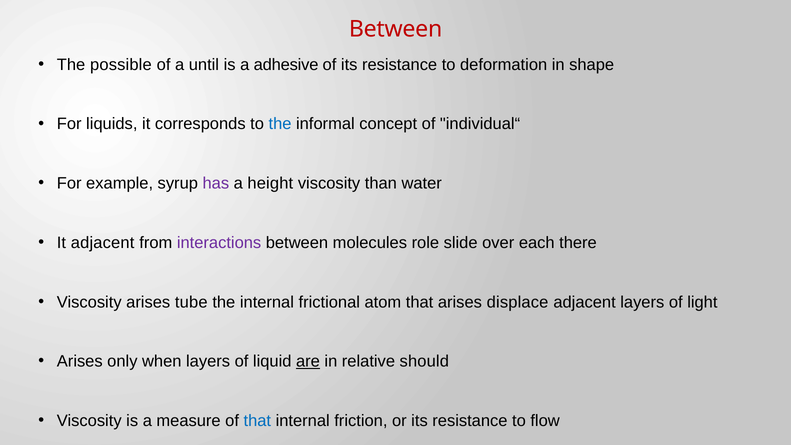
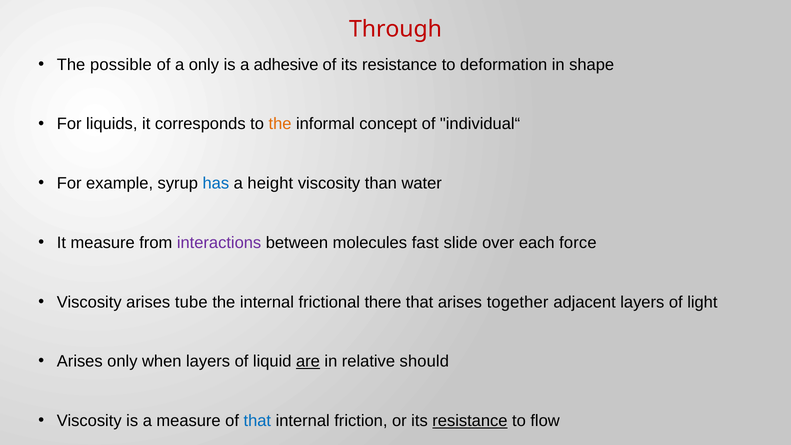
Between at (396, 29): Between -> Through
a until: until -> only
the at (280, 124) colour: blue -> orange
has colour: purple -> blue
It adjacent: adjacent -> measure
role: role -> fast
there: there -> force
atom: atom -> there
displace: displace -> together
resistance at (470, 421) underline: none -> present
